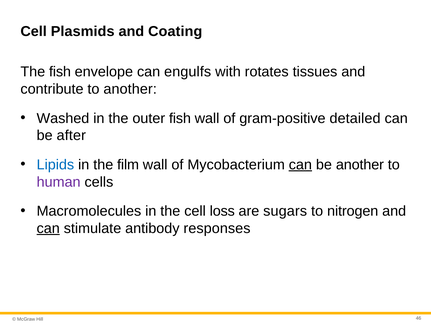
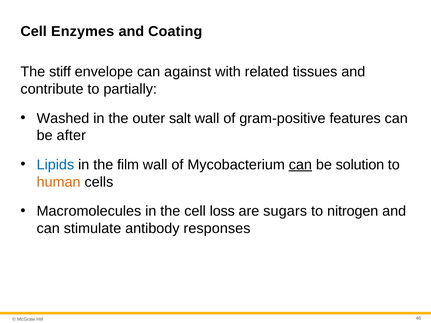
Plasmids: Plasmids -> Enzymes
The fish: fish -> stiff
engulfs: engulfs -> against
rotates: rotates -> related
to another: another -> partially
outer fish: fish -> salt
detailed: detailed -> features
be another: another -> solution
human colour: purple -> orange
can at (48, 229) underline: present -> none
